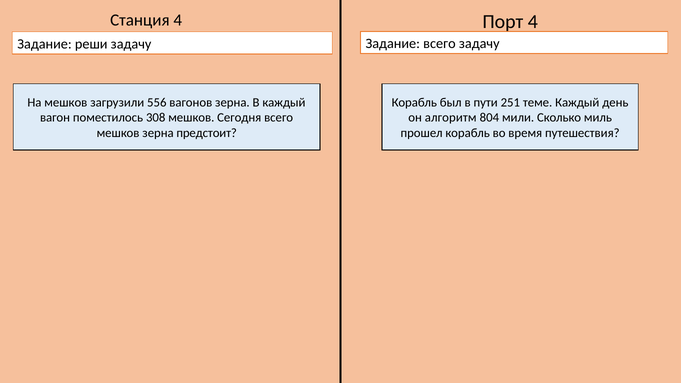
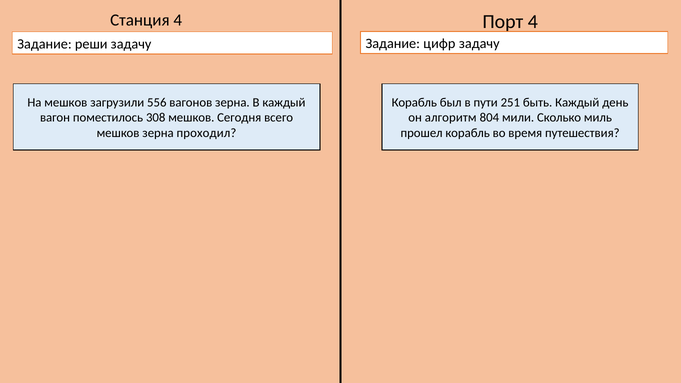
Задание всего: всего -> цифр
теме: теме -> быть
предстоит: предстоит -> проходил
